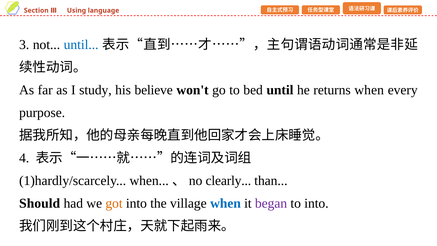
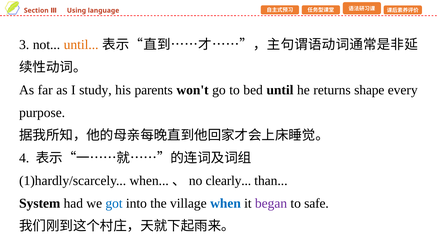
until at (81, 45) colour: blue -> orange
believe: believe -> parents
returns when: when -> shape
Should: Should -> System
got colour: orange -> blue
to into: into -> safe
